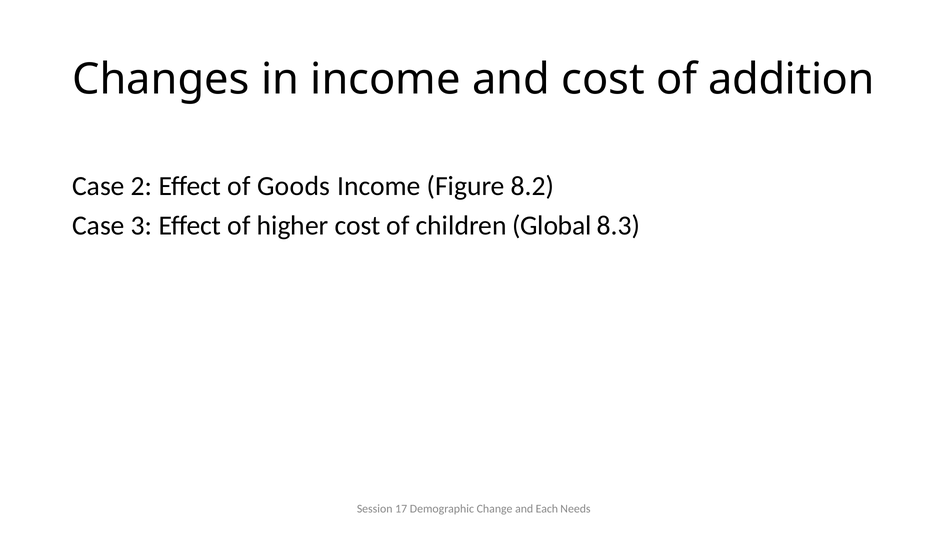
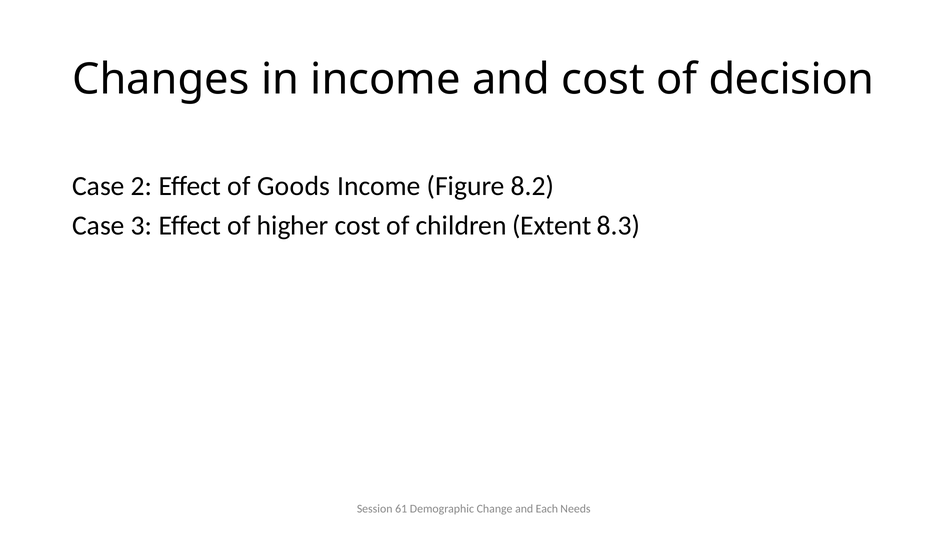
addition: addition -> decision
Global: Global -> Extent
17: 17 -> 61
